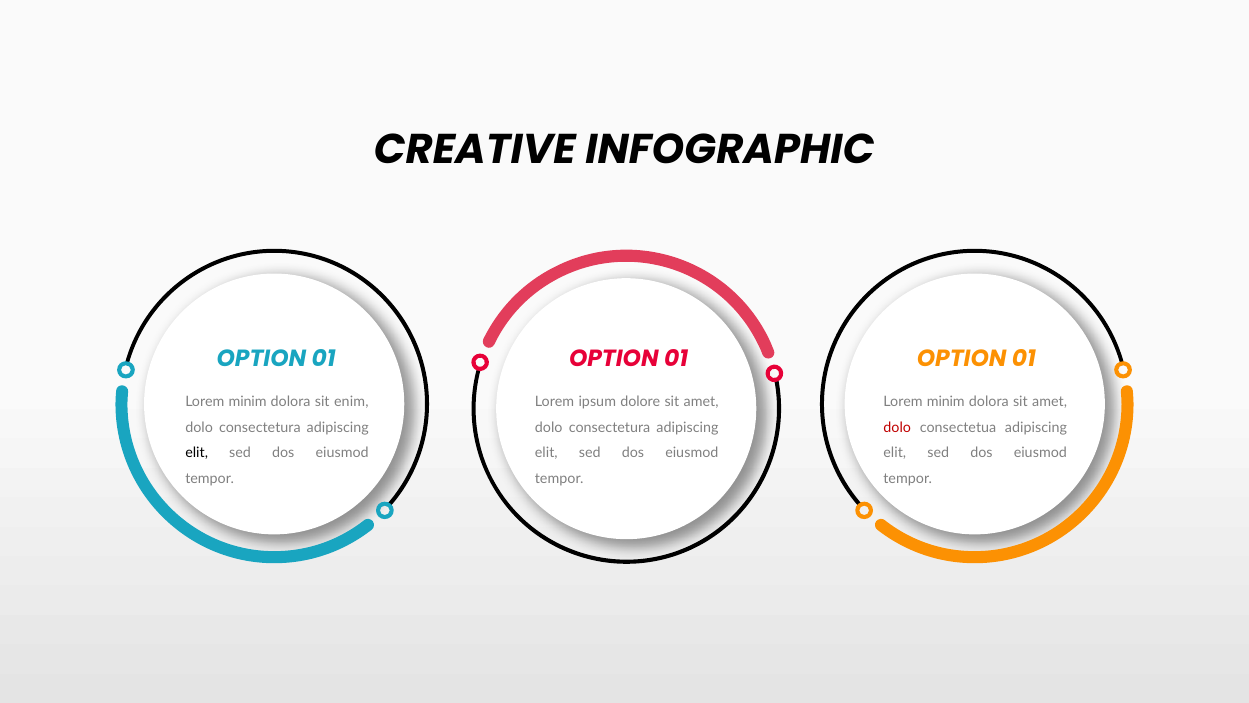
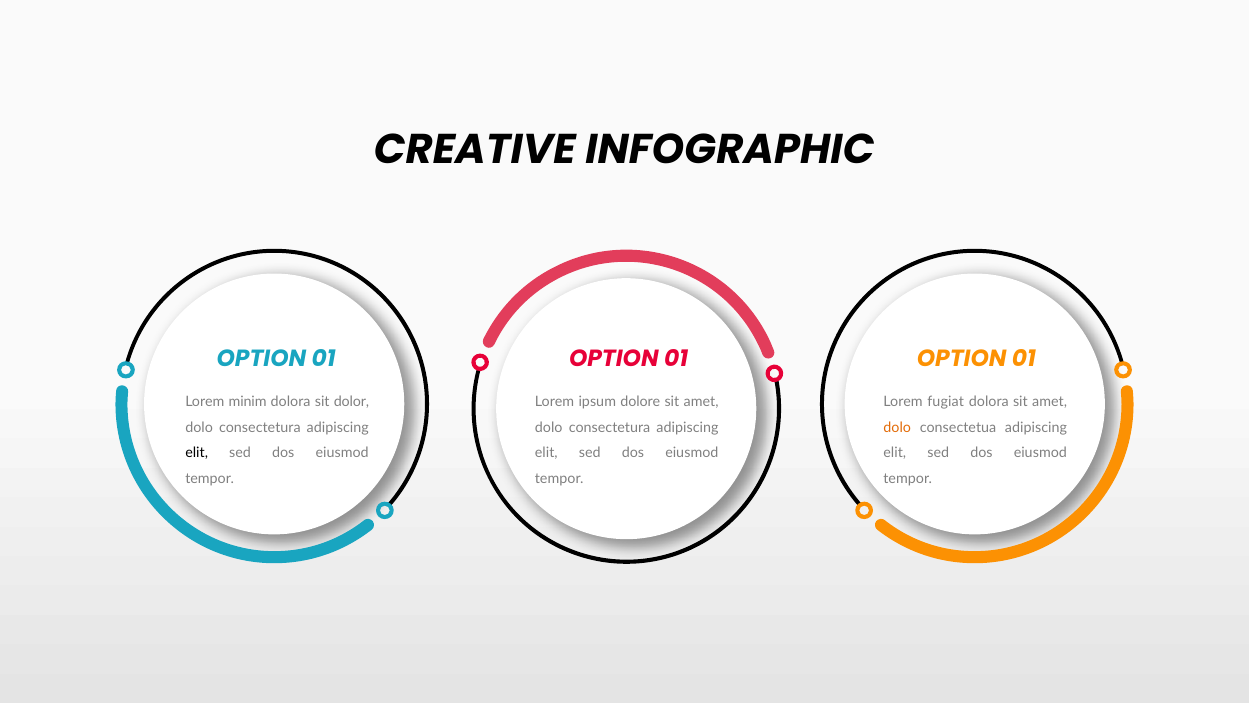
enim: enim -> dolor
minim at (946, 401): minim -> fugiat
dolo at (897, 427) colour: red -> orange
